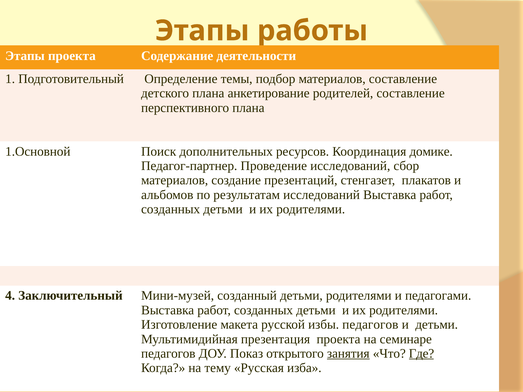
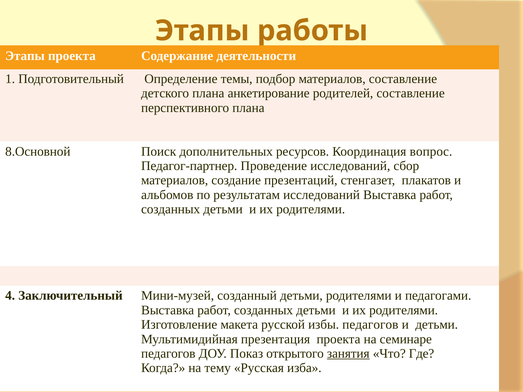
1.Основной: 1.Основной -> 8.Основной
домике: домике -> вопрос
Где underline: present -> none
